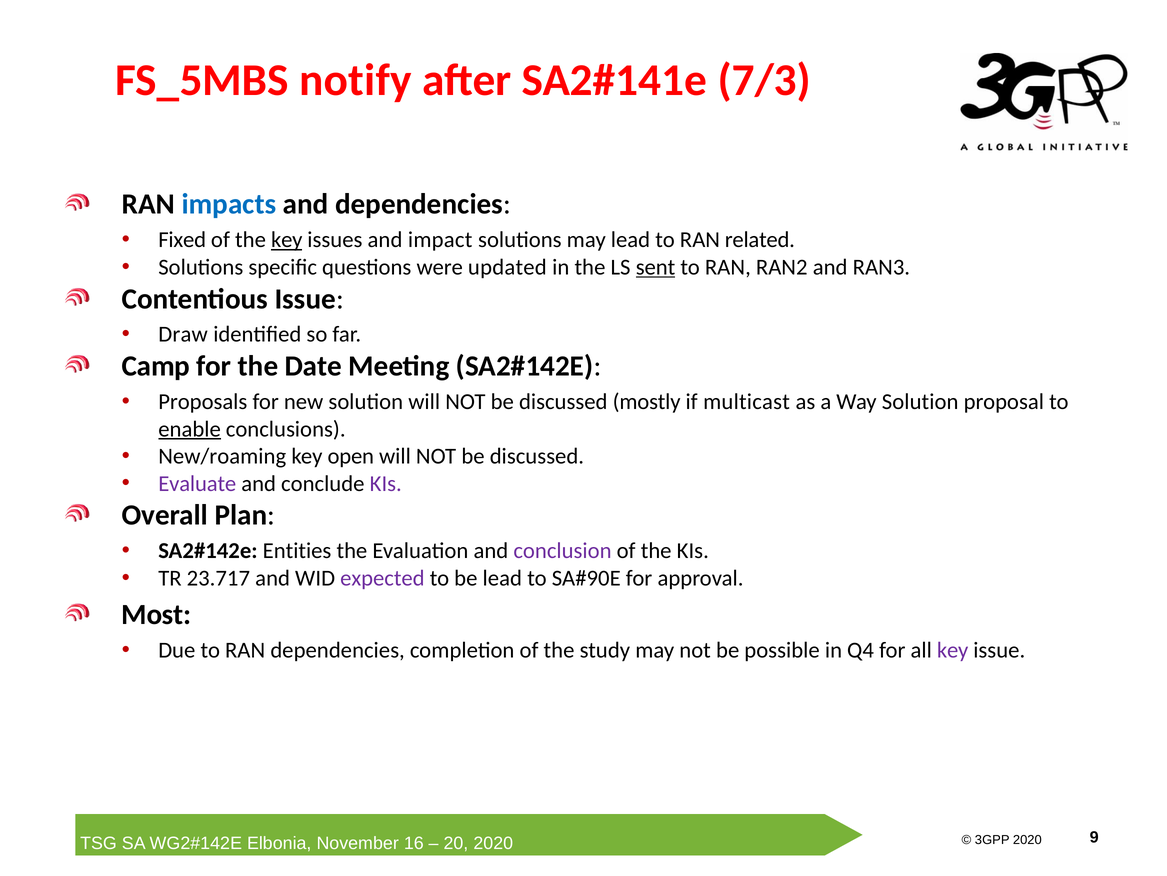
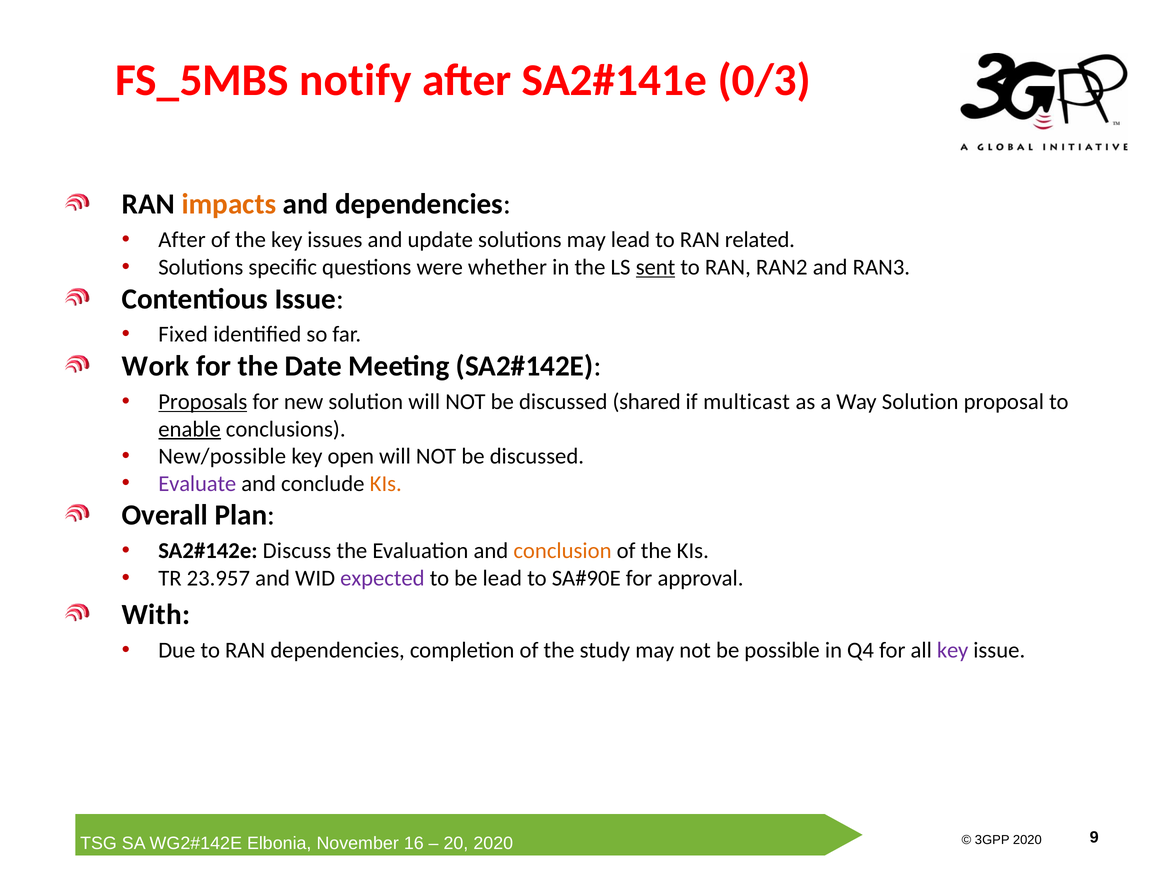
7/3: 7/3 -> 0/3
impacts colour: blue -> orange
Fixed at (182, 240): Fixed -> After
key at (287, 240) underline: present -> none
impact: impact -> update
updated: updated -> whether
Draw: Draw -> Fixed
Camp: Camp -> Work
Proposals underline: none -> present
mostly: mostly -> shared
New/roaming: New/roaming -> New/possible
KIs at (386, 483) colour: purple -> orange
Entities: Entities -> Discuss
conclusion colour: purple -> orange
23.717: 23.717 -> 23.957
Most: Most -> With
